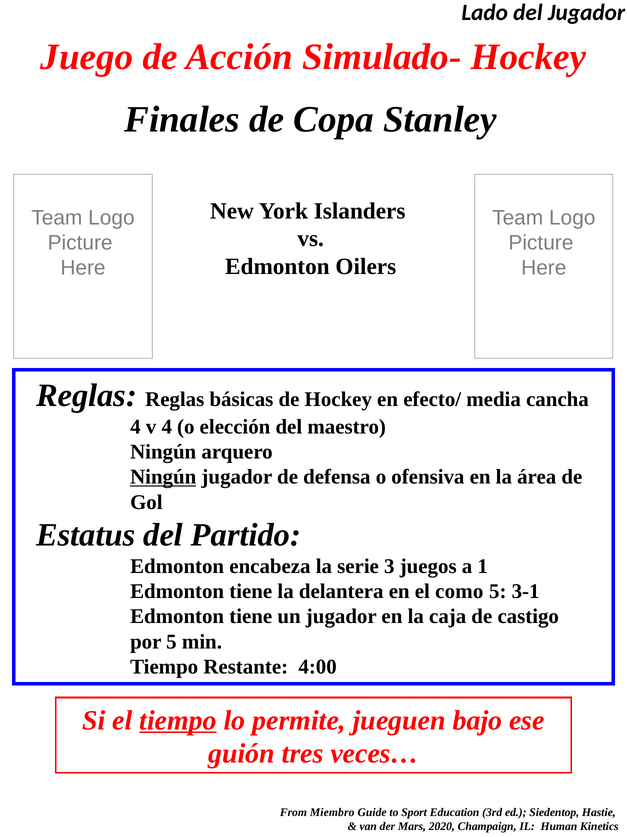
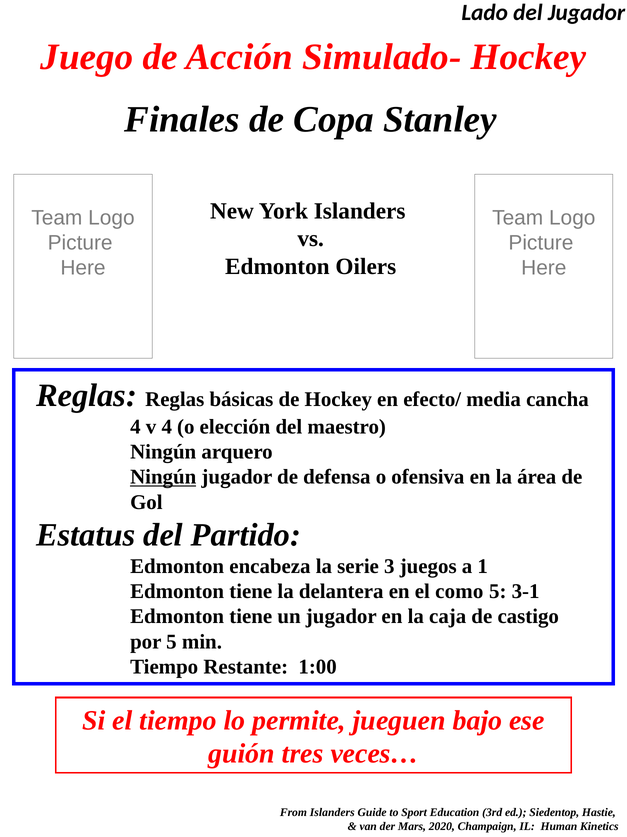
4:00: 4:00 -> 1:00
tiempo at (178, 719) underline: present -> none
From Miembro: Miembro -> Islanders
